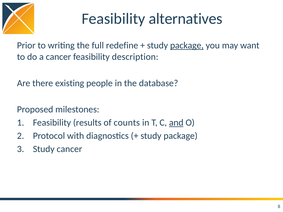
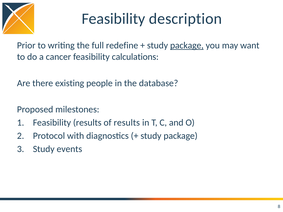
alternatives: alternatives -> description
description: description -> calculations
of counts: counts -> results
and underline: present -> none
Study cancer: cancer -> events
